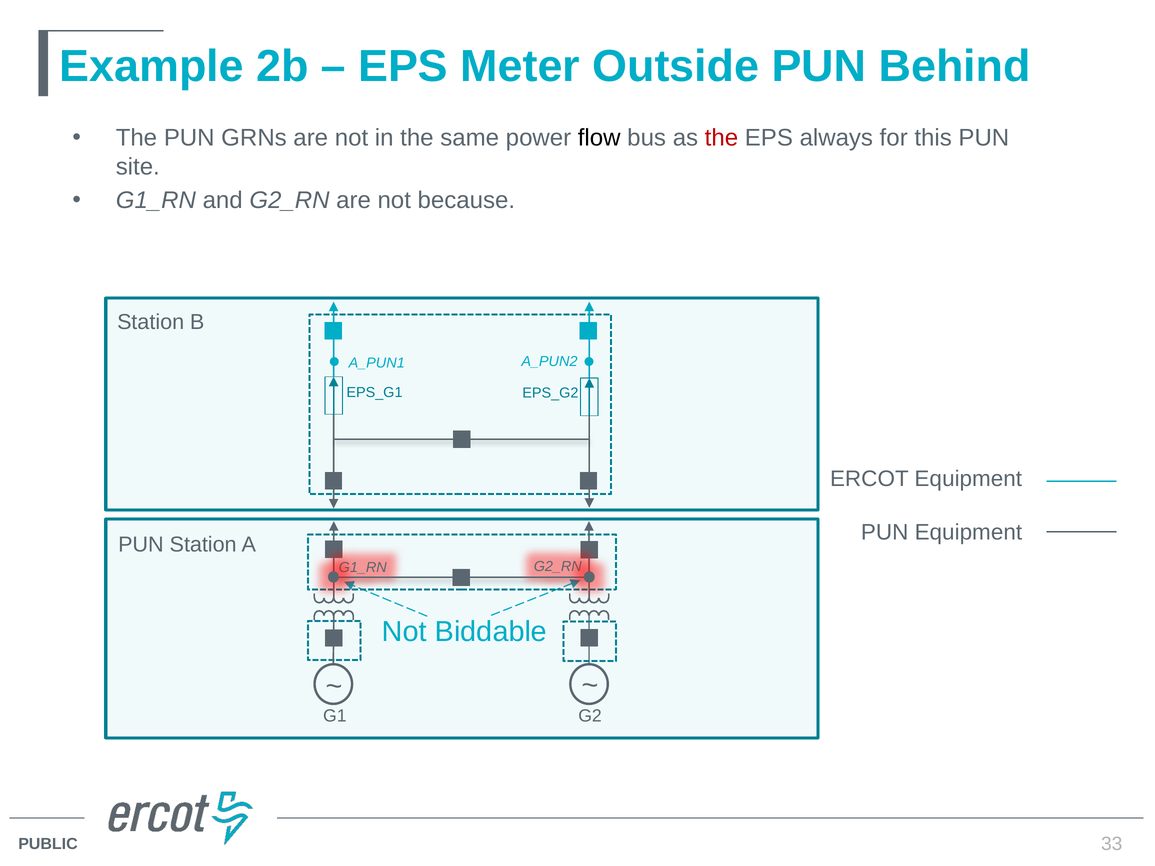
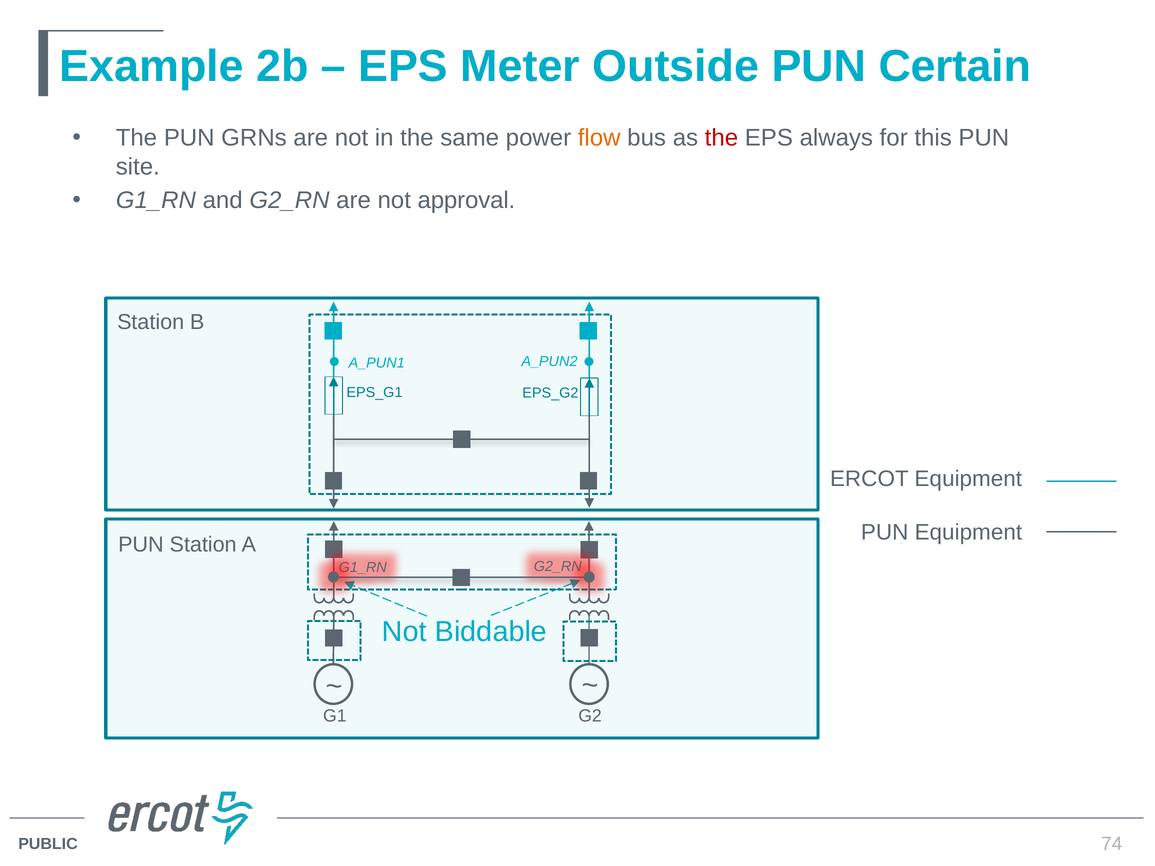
Behind: Behind -> Certain
flow colour: black -> orange
because: because -> approval
33: 33 -> 74
